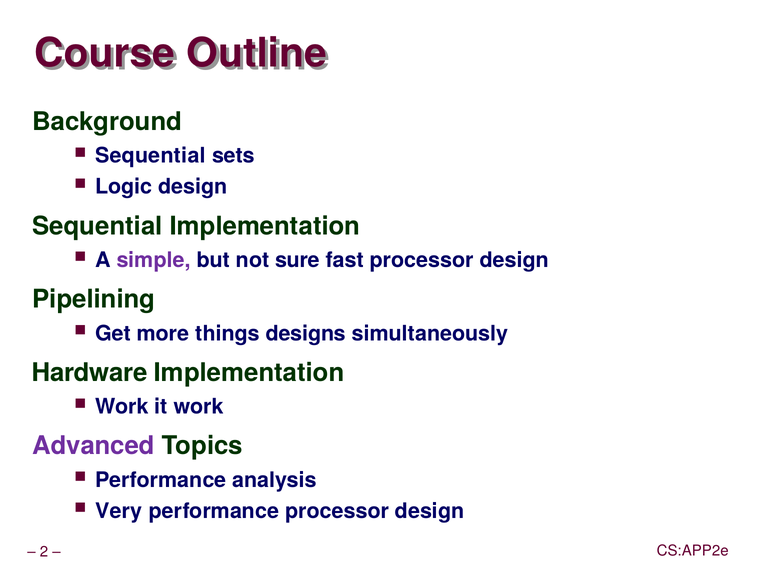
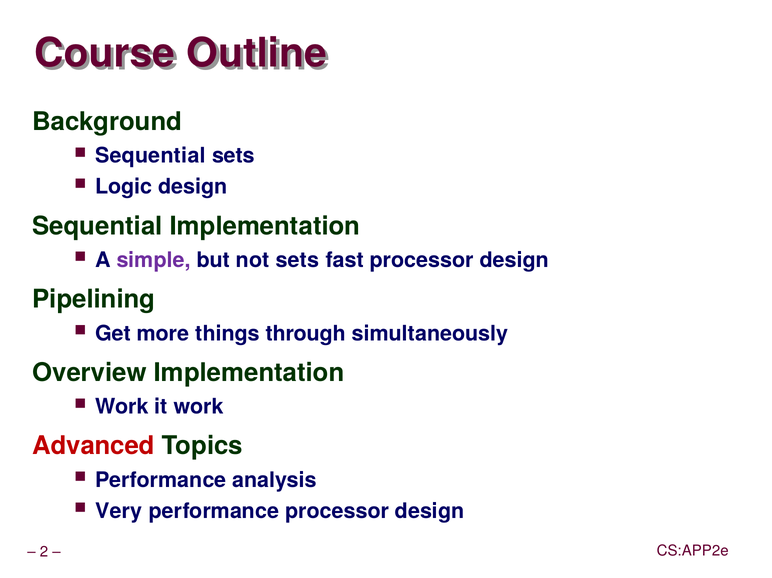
not sure: sure -> sets
designs: designs -> through
Hardware: Hardware -> Overview
Advanced colour: purple -> red
